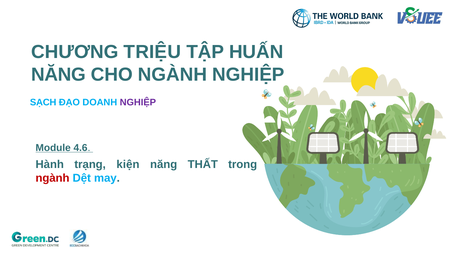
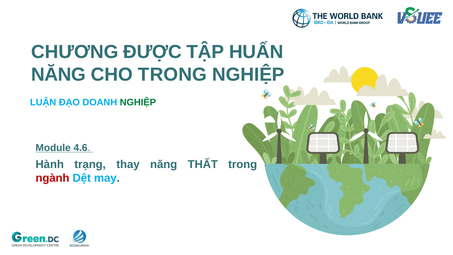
TRIỆU: TRIỆU -> ĐƯỢC
CHO NGÀNH: NGÀNH -> TRONG
SẠCH: SẠCH -> LUẬN
NGHIỆP at (138, 102) colour: purple -> green
kiện: kiện -> thay
